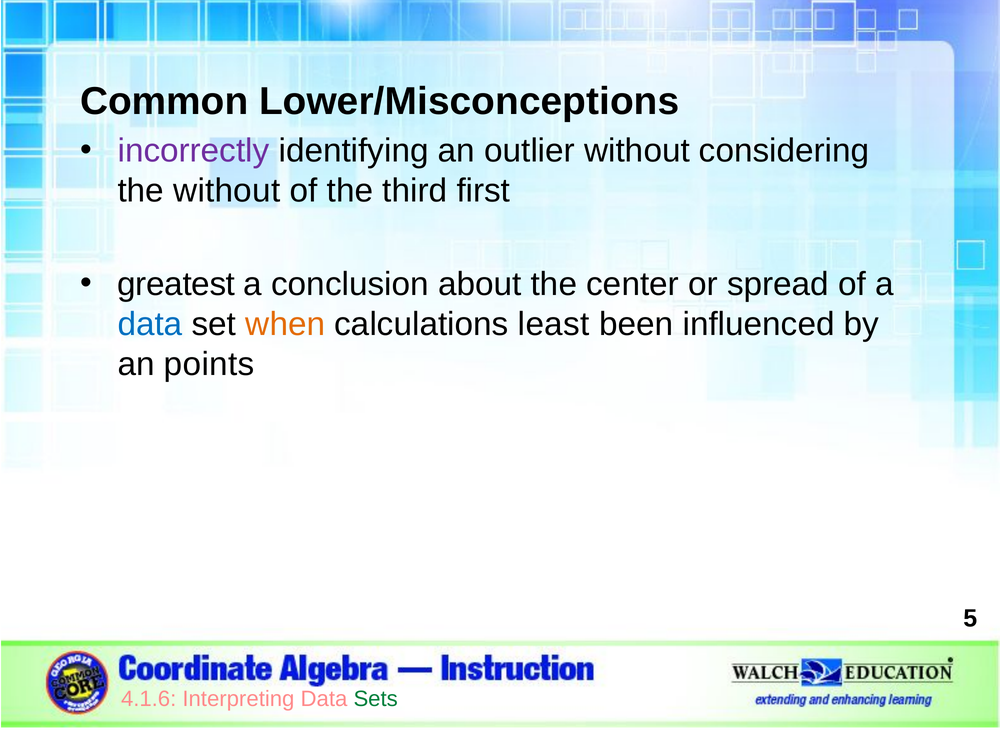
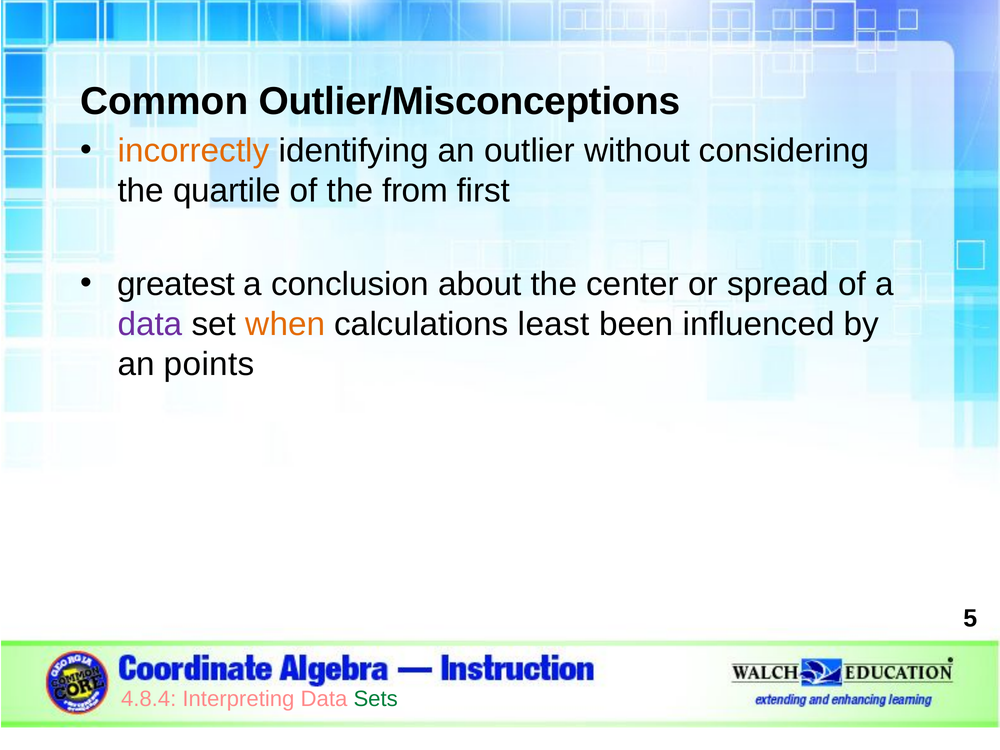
Lower/Misconceptions: Lower/Misconceptions -> Outlier/Misconceptions
incorrectly colour: purple -> orange
the without: without -> quartile
third: third -> from
data at (150, 324) colour: blue -> purple
4.1.6: 4.1.6 -> 4.8.4
